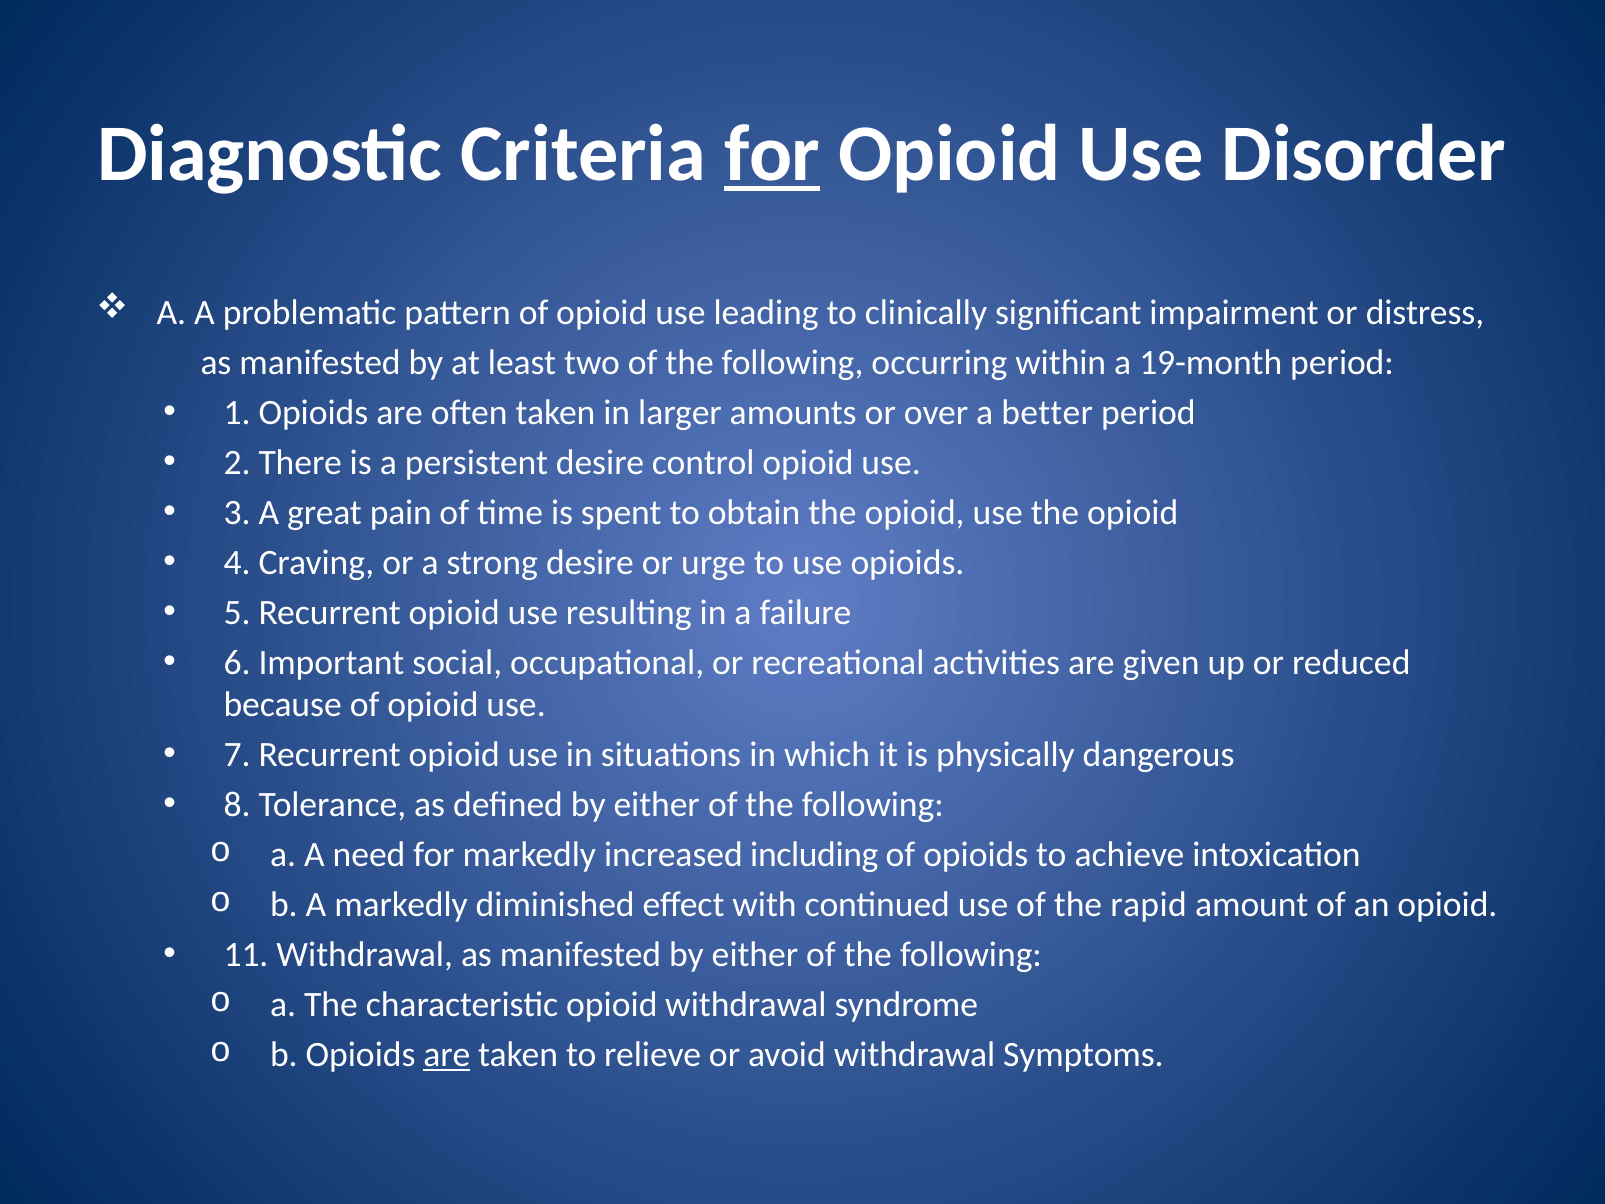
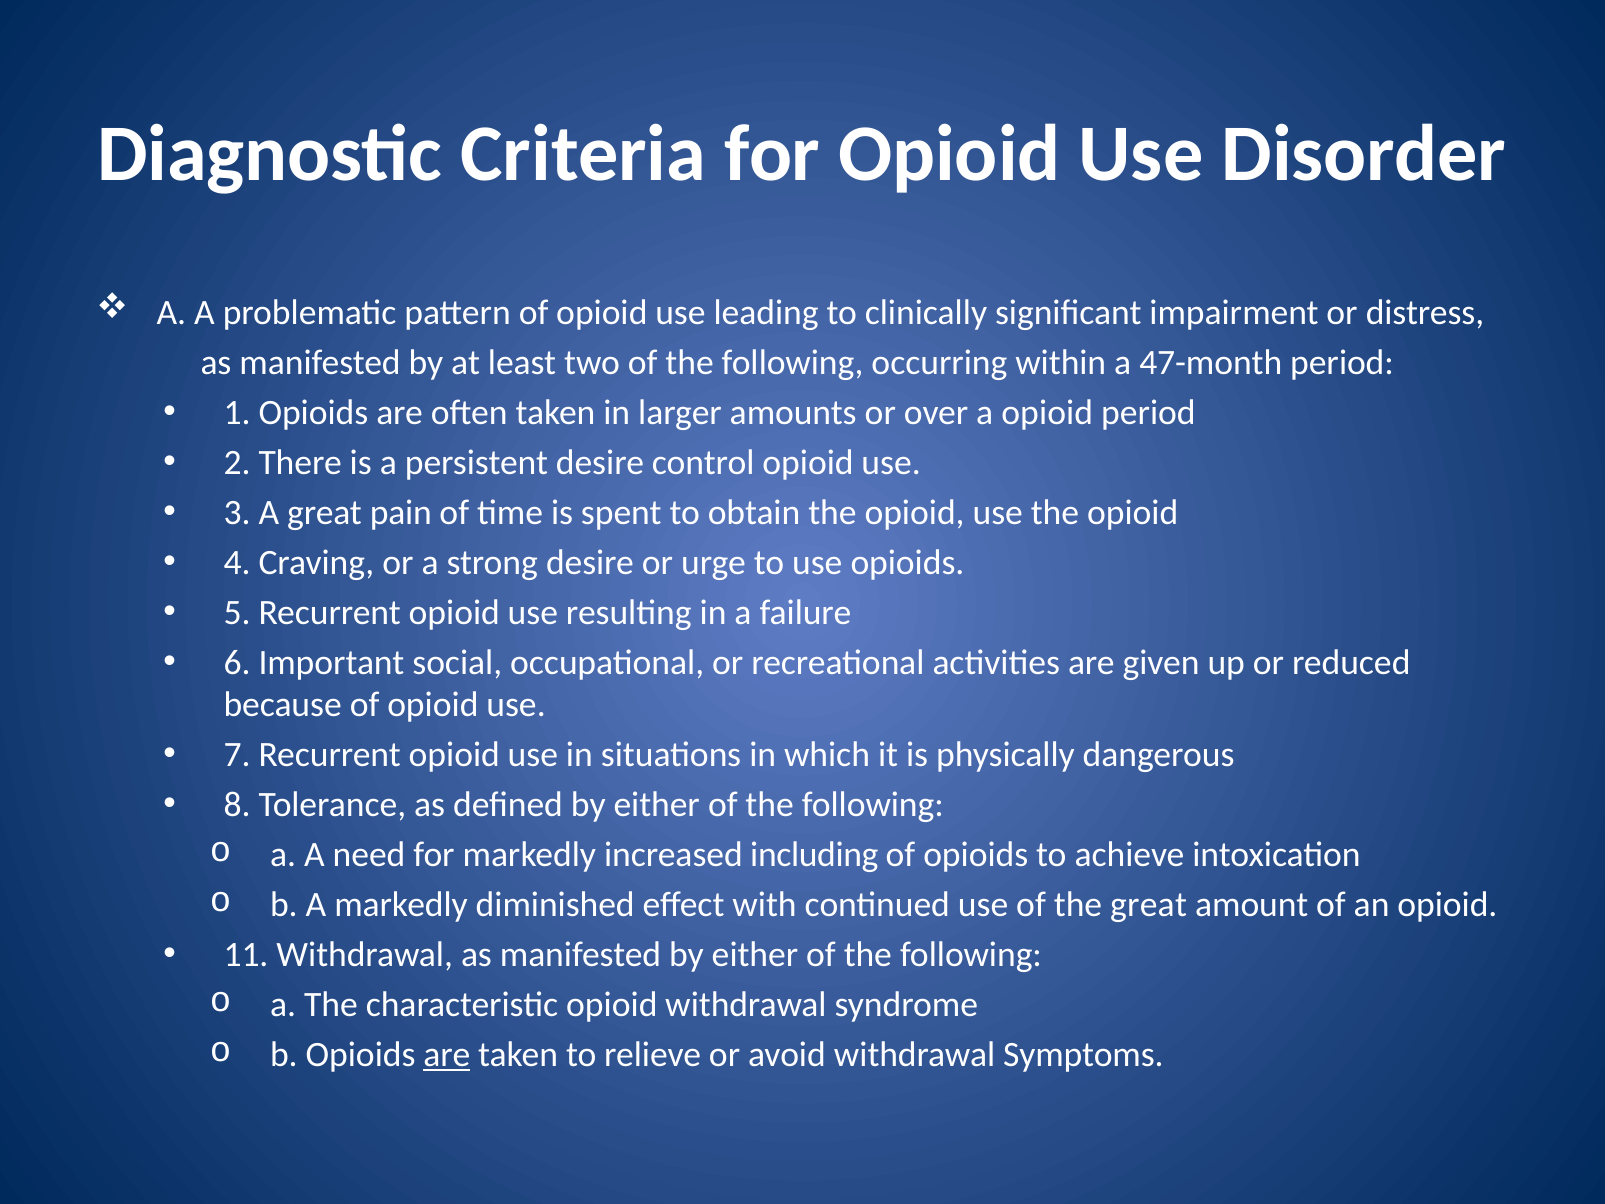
for at (772, 154) underline: present -> none
19-month: 19-month -> 47-month
a better: better -> opioid
the rapid: rapid -> great
